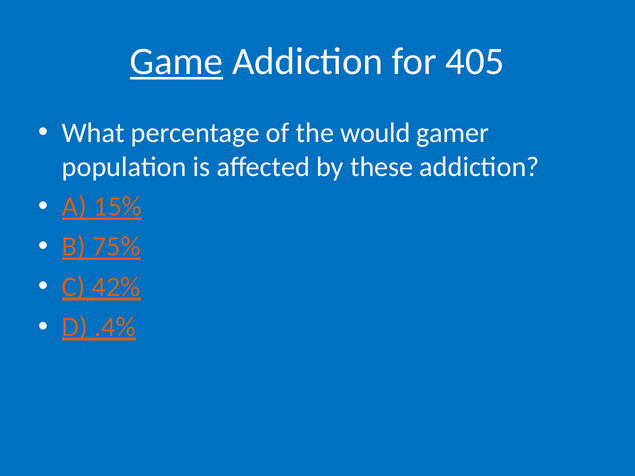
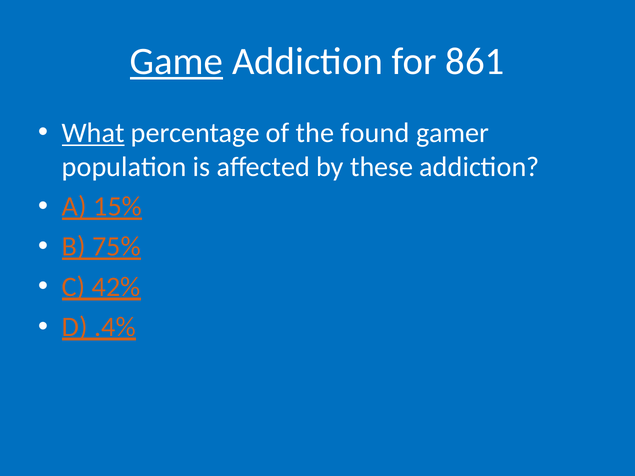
405: 405 -> 861
What underline: none -> present
would: would -> found
